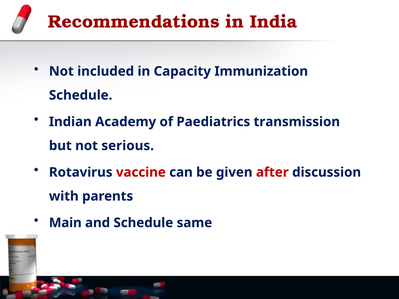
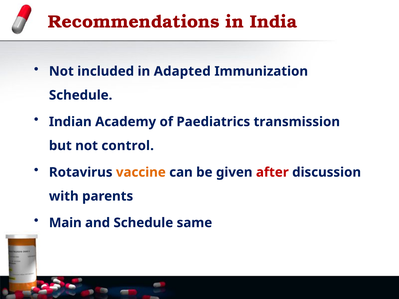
Capacity: Capacity -> Adapted
serious: serious -> control
vaccine colour: red -> orange
